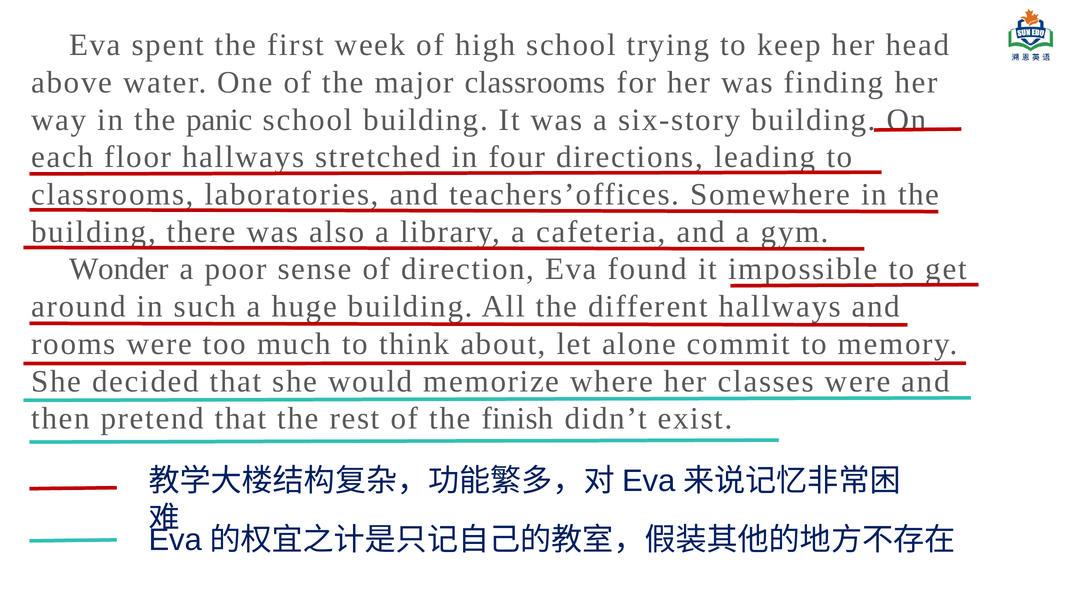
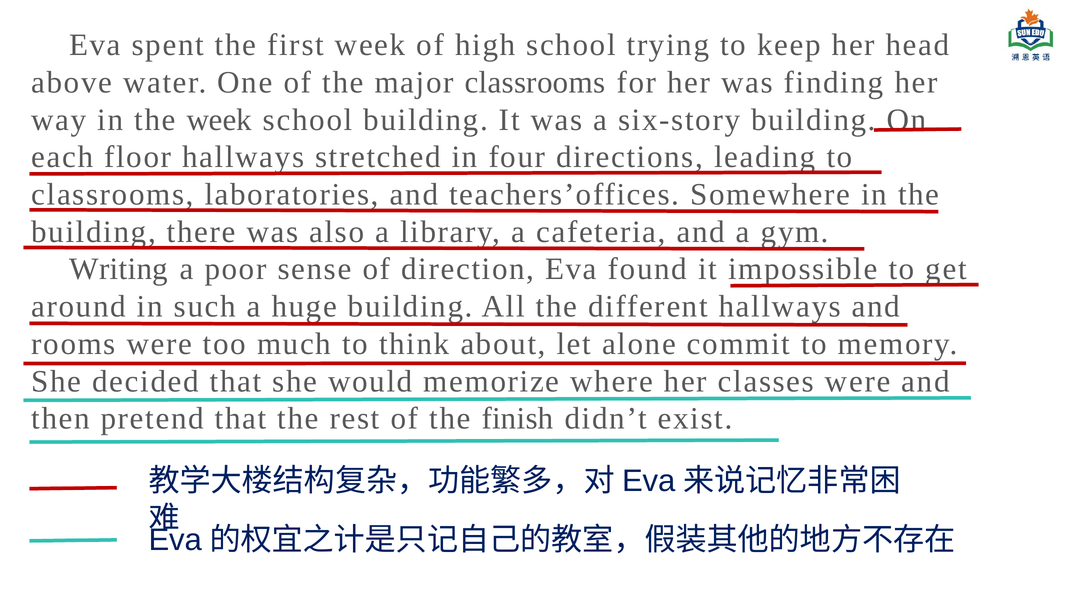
the panic: panic -> week
Wonder: Wonder -> Writing
